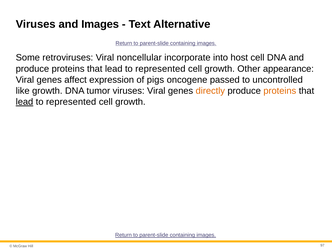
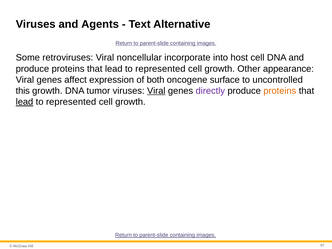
and Images: Images -> Agents
pigs: pigs -> both
passed: passed -> surface
like: like -> this
Viral at (156, 91) underline: none -> present
directly colour: orange -> purple
